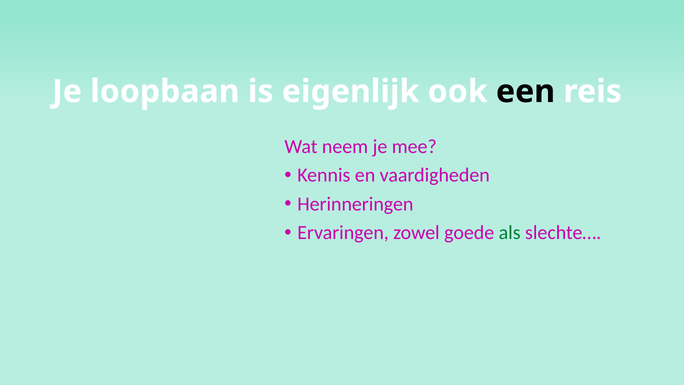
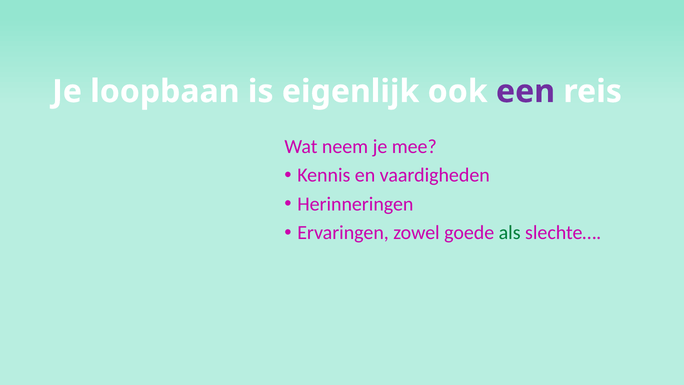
een colour: black -> purple
